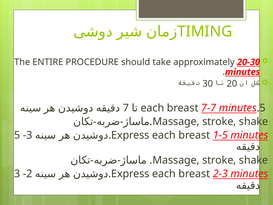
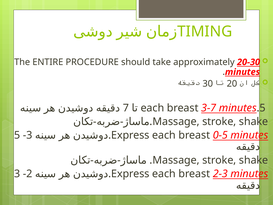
7-7: 7-7 -> 3-7
1-5: 1-5 -> 0-5
